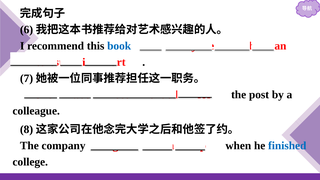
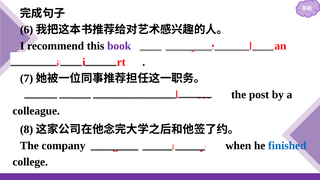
book colour: blue -> purple
